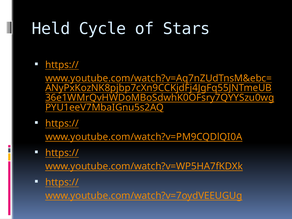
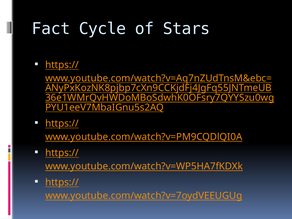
Held: Held -> Fact
